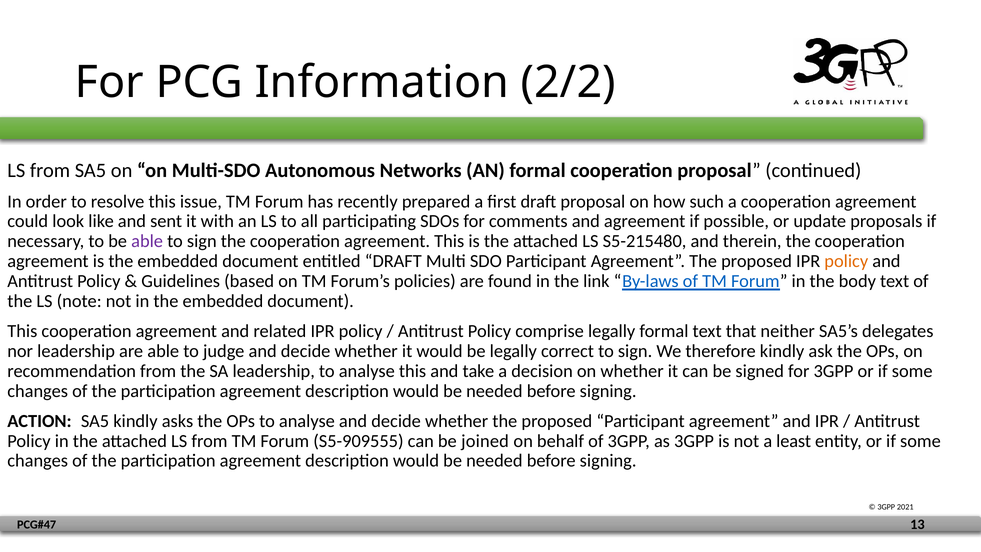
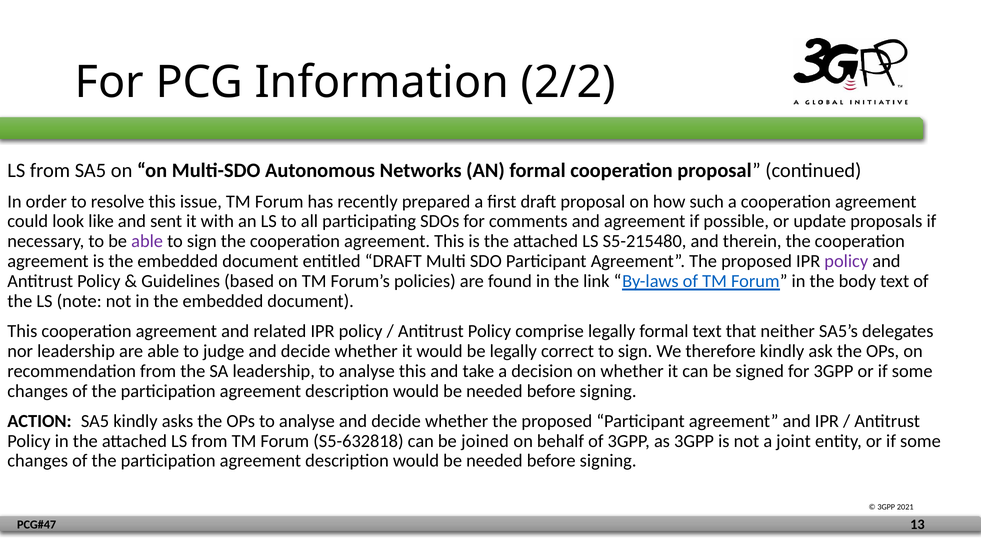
policy at (846, 261) colour: orange -> purple
S5-909555: S5-909555 -> S5-632818
least: least -> joint
